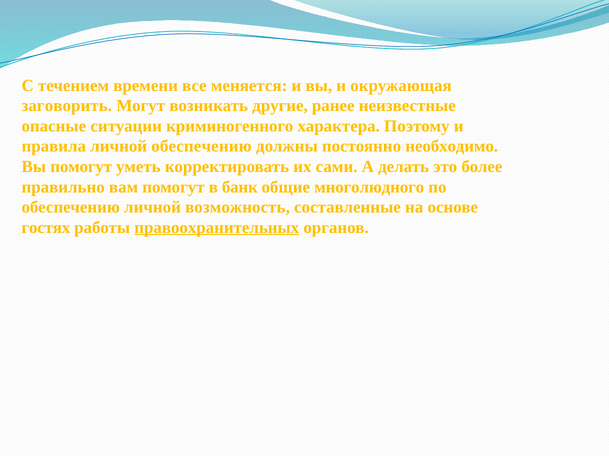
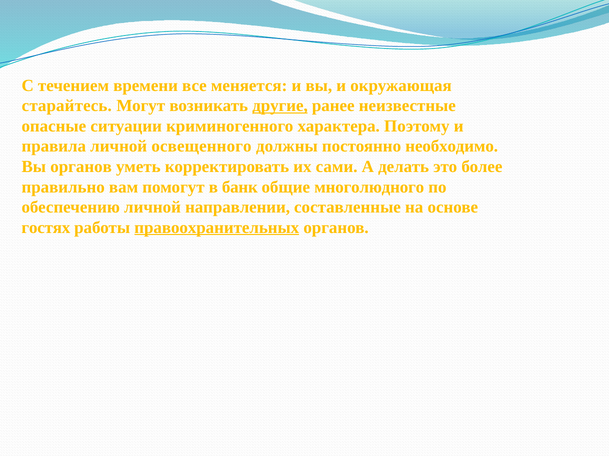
заговорить: заговорить -> старайтесь
другие underline: none -> present
личной обеспечению: обеспечению -> освещенного
Вы помогут: помогут -> органов
возможность: возможность -> направлении
